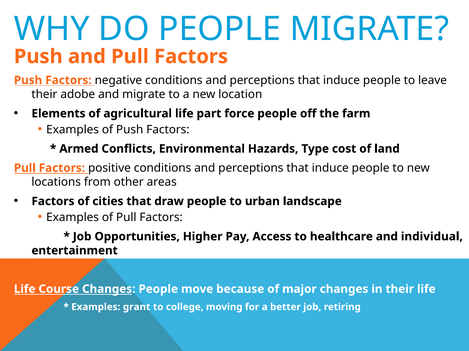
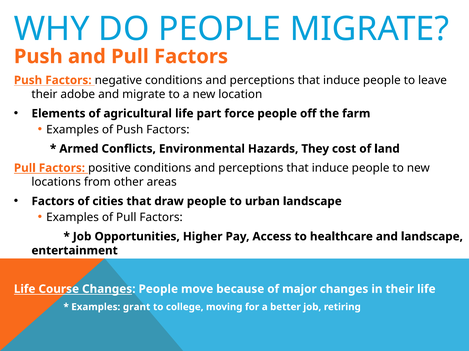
Type: Type -> They
and individual: individual -> landscape
